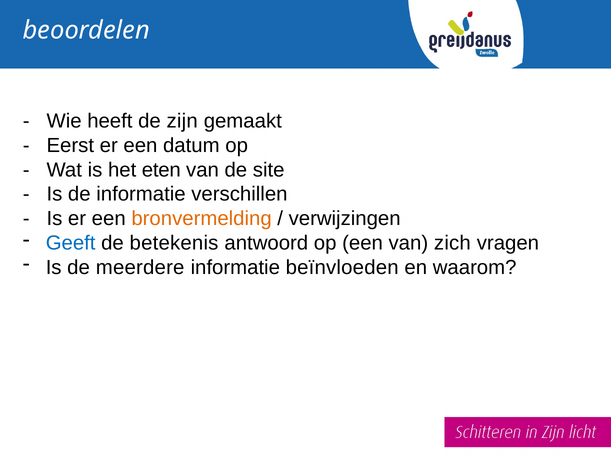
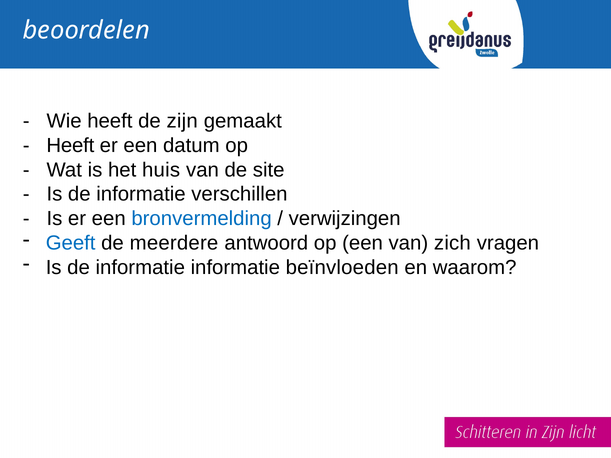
Eerst at (70, 145): Eerst -> Heeft
eten: eten -> huis
bronvermelding colour: orange -> blue
betekenis: betekenis -> meerdere
meerdere at (140, 268): meerdere -> informatie
